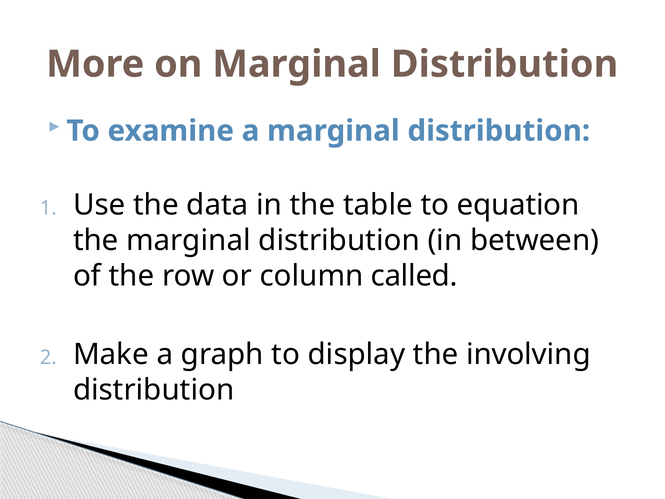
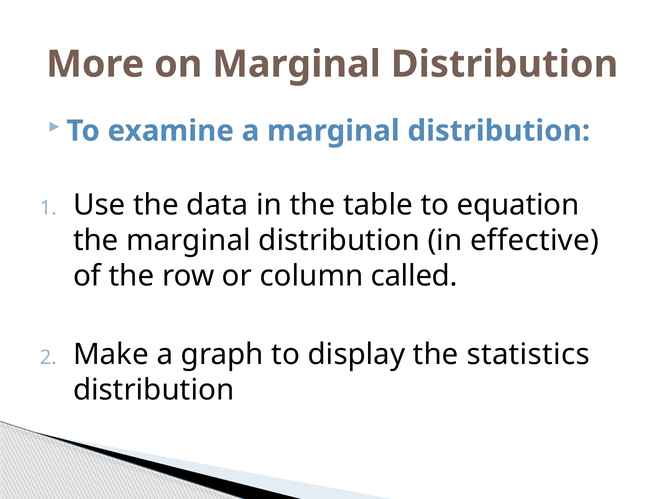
between: between -> effective
involving: involving -> statistics
